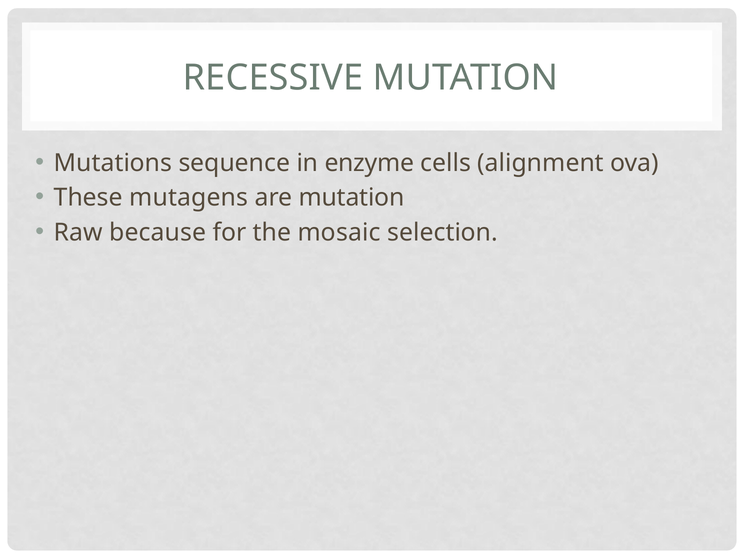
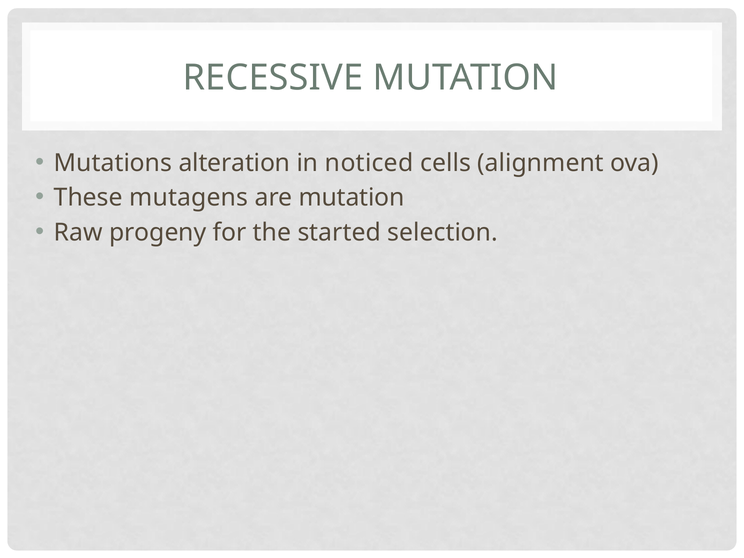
sequence: sequence -> alteration
enzyme: enzyme -> noticed
because: because -> progeny
mosaic: mosaic -> started
